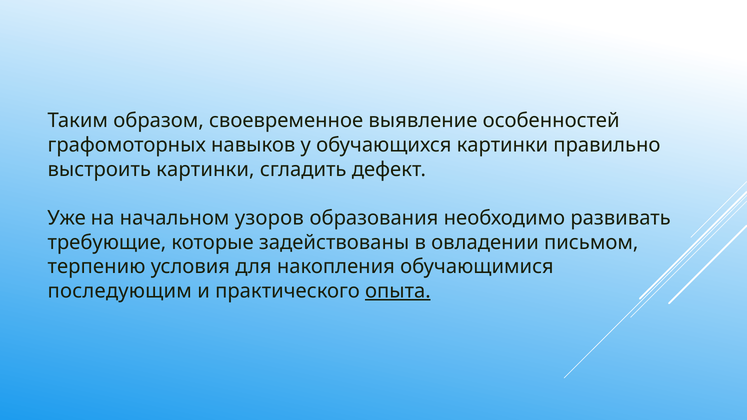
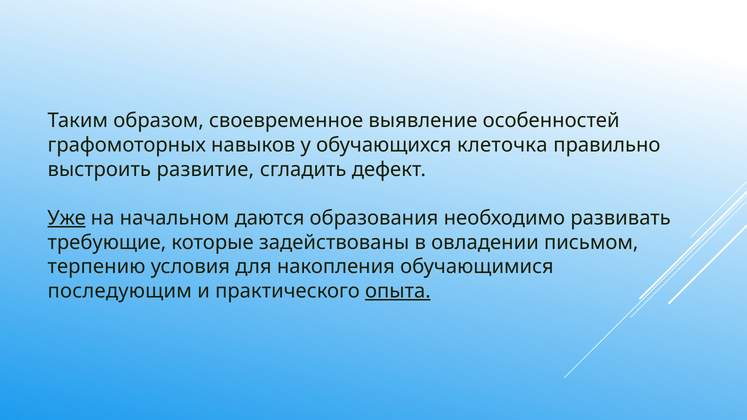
обучающихся картинки: картинки -> клеточка
выстроить картинки: картинки -> развитие
Уже underline: none -> present
узоров: узоров -> даются
